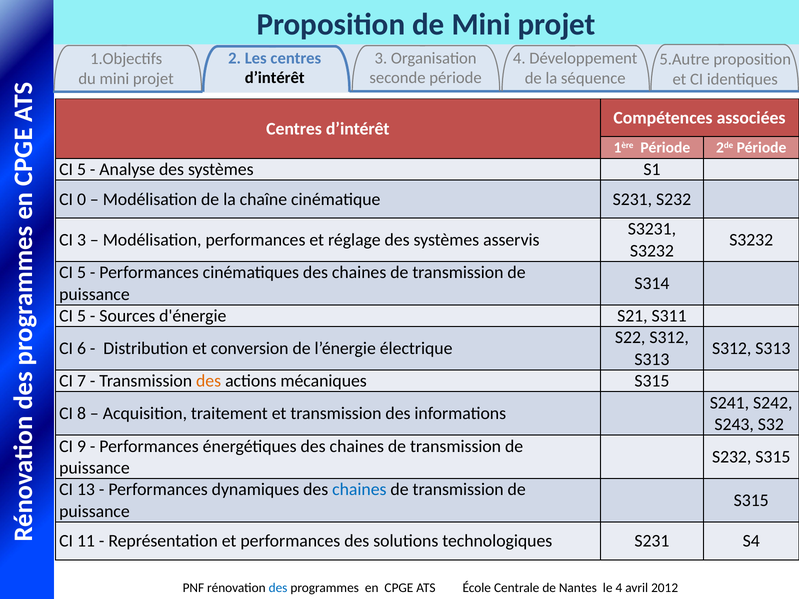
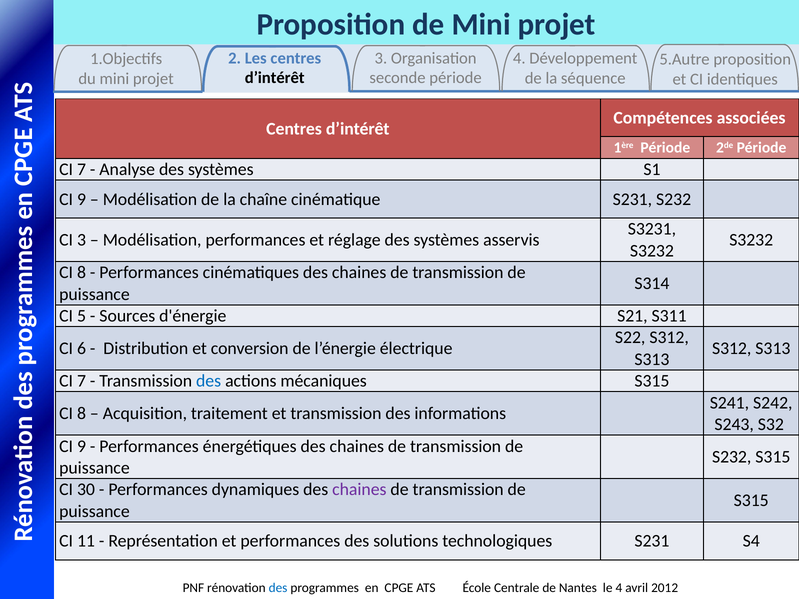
5 at (82, 169): 5 -> 7
0 at (82, 199): 0 -> 9
5 at (82, 273): 5 -> 8
des at (209, 381) colour: orange -> blue
13: 13 -> 30
chaines at (359, 490) colour: blue -> purple
